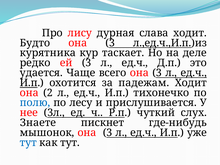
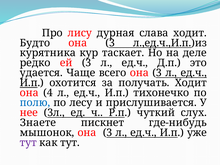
падежам: падежам -> получать
2: 2 -> 4
тут at (28, 143) colour: blue -> purple
